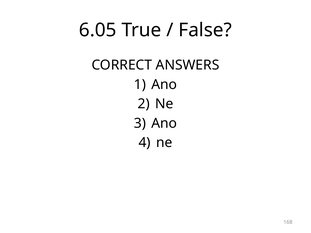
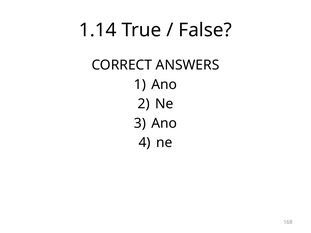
6.05: 6.05 -> 1.14
